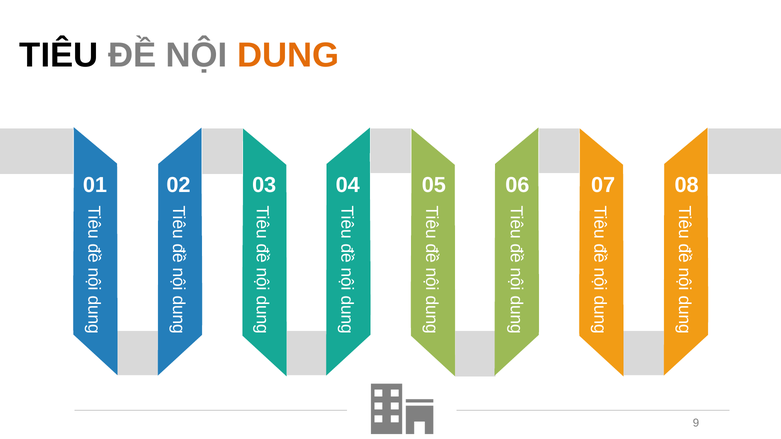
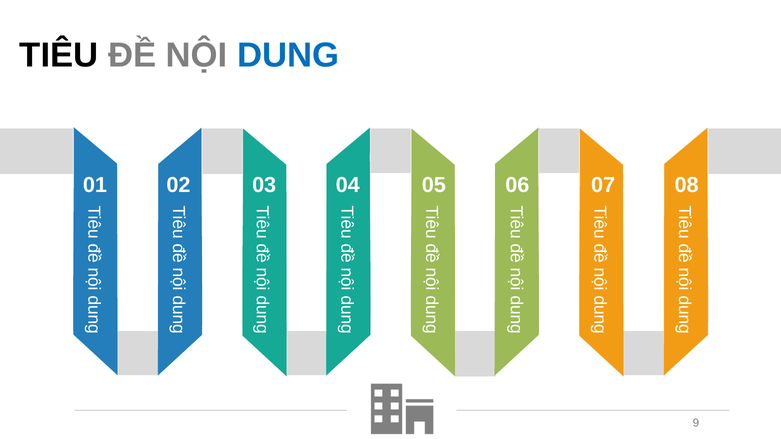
DUNG colour: orange -> blue
